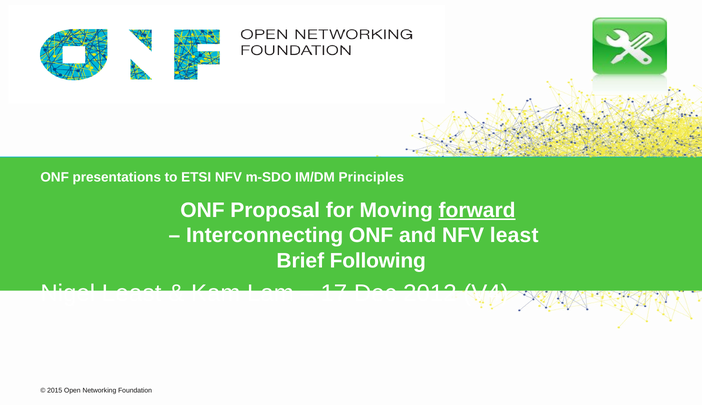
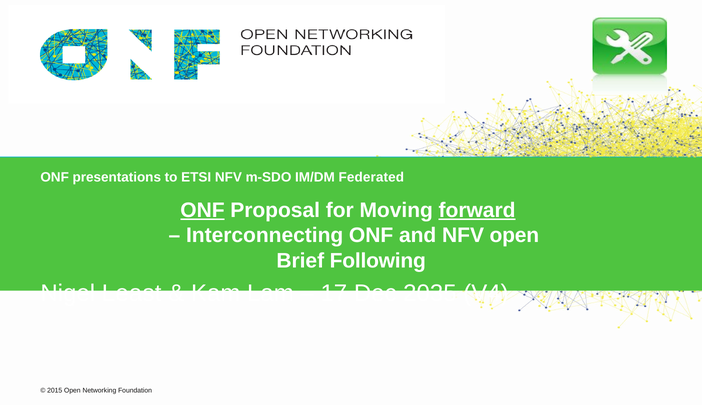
Principles: Principles -> Federated
ONF at (202, 210) underline: none -> present
NFV least: least -> open
2012: 2012 -> 2035
